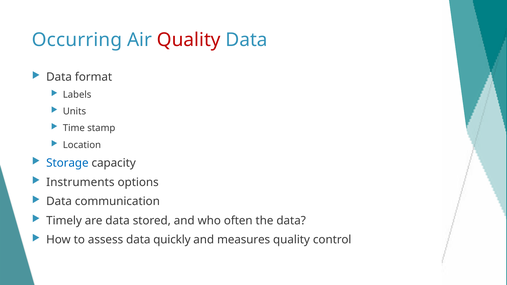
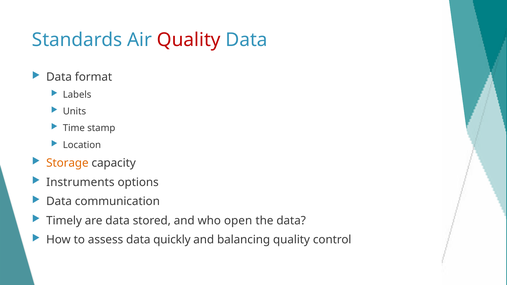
Occurring: Occurring -> Standards
Storage colour: blue -> orange
often: often -> open
measures: measures -> balancing
